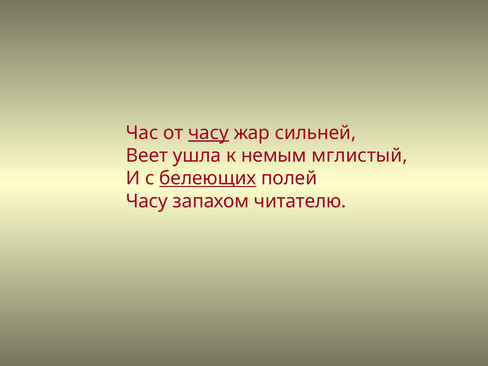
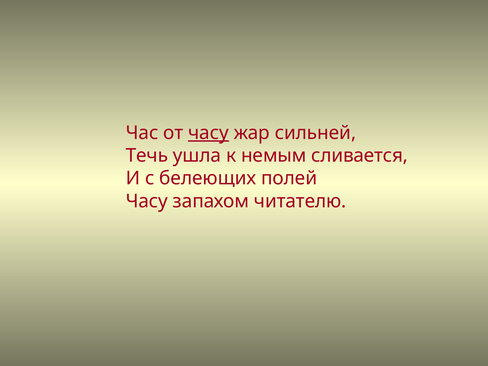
Веет: Веет -> Течь
мглистый: мглистый -> сливается
белеющих underline: present -> none
